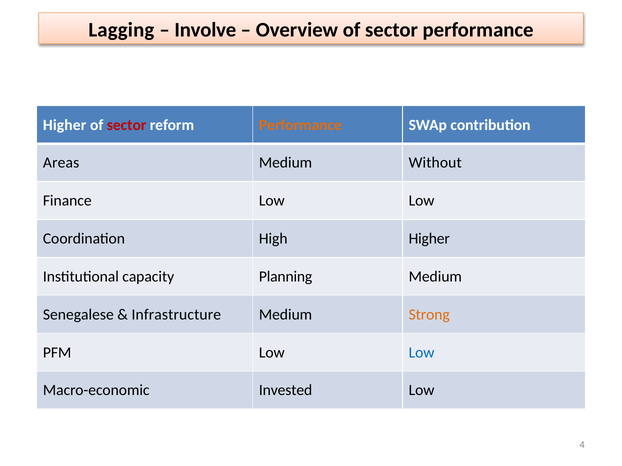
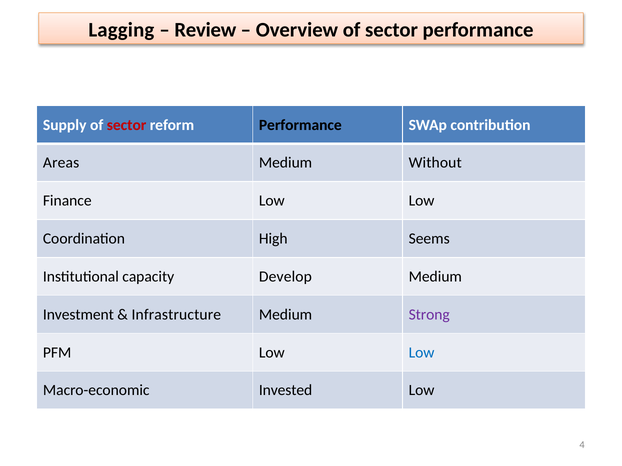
Involve: Involve -> Review
Higher at (65, 125): Higher -> Supply
Performance at (300, 125) colour: orange -> black
High Higher: Higher -> Seems
Planning: Planning -> Develop
Senegalese: Senegalese -> Investment
Strong colour: orange -> purple
